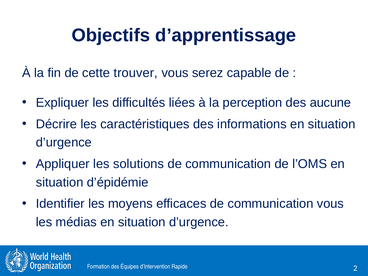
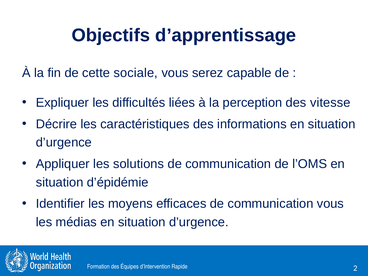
trouver: trouver -> sociale
aucune: aucune -> vitesse
